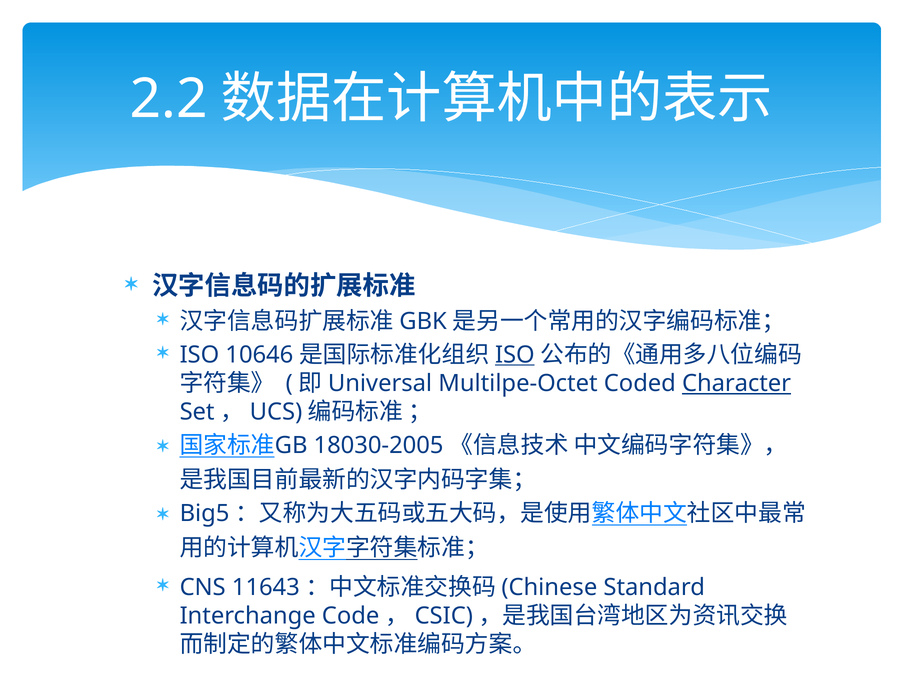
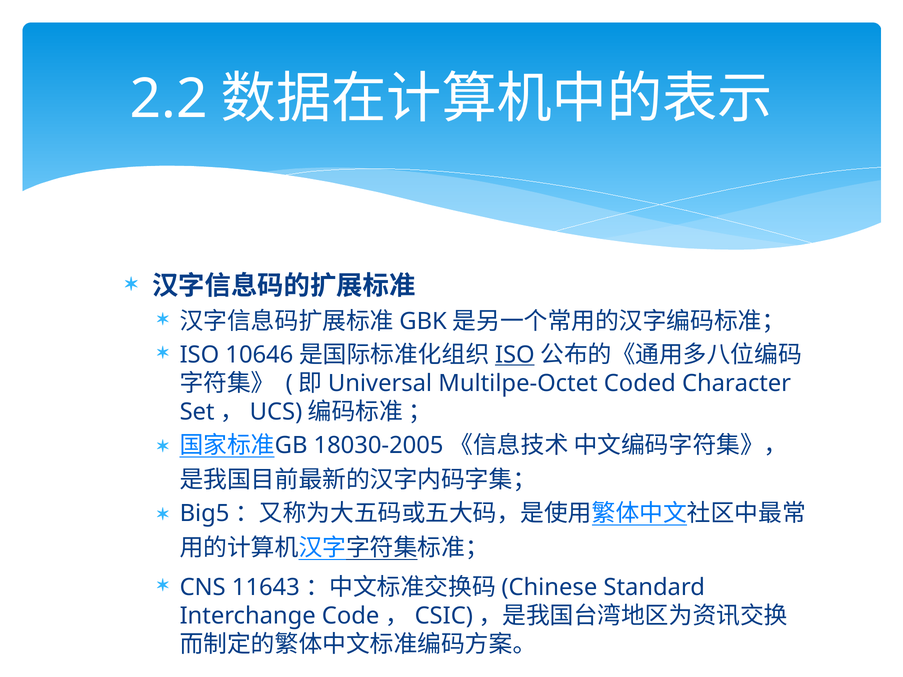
Character underline: present -> none
